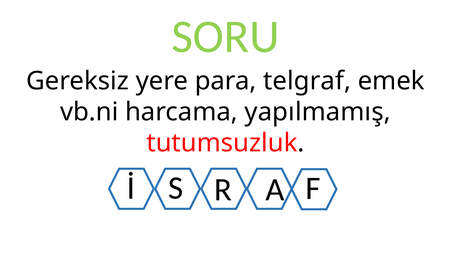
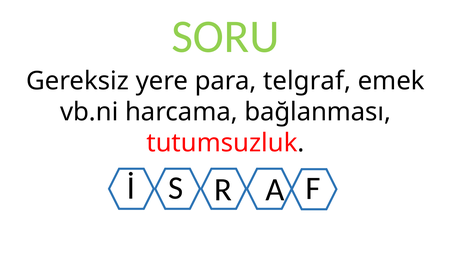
yapılmamış: yapılmamış -> bağlanması
